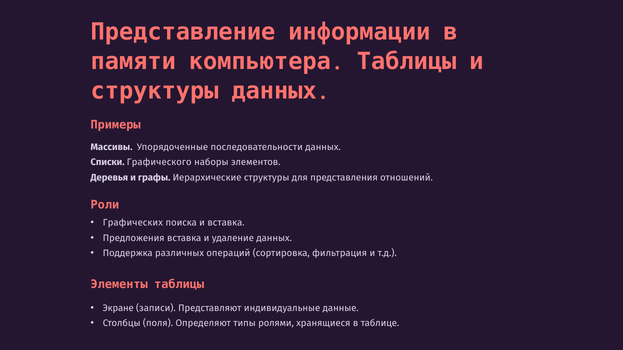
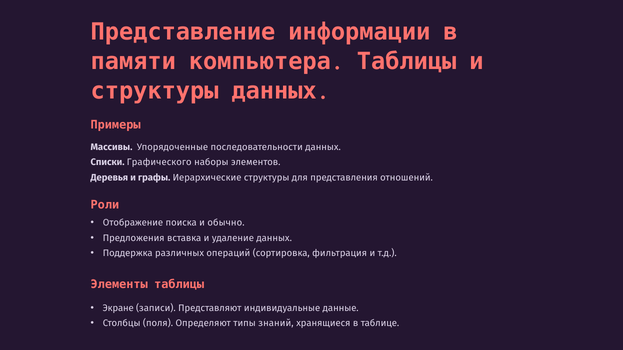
Графических: Графических -> Отображение
и вставка: вставка -> обычно
ролями: ролями -> знаний
